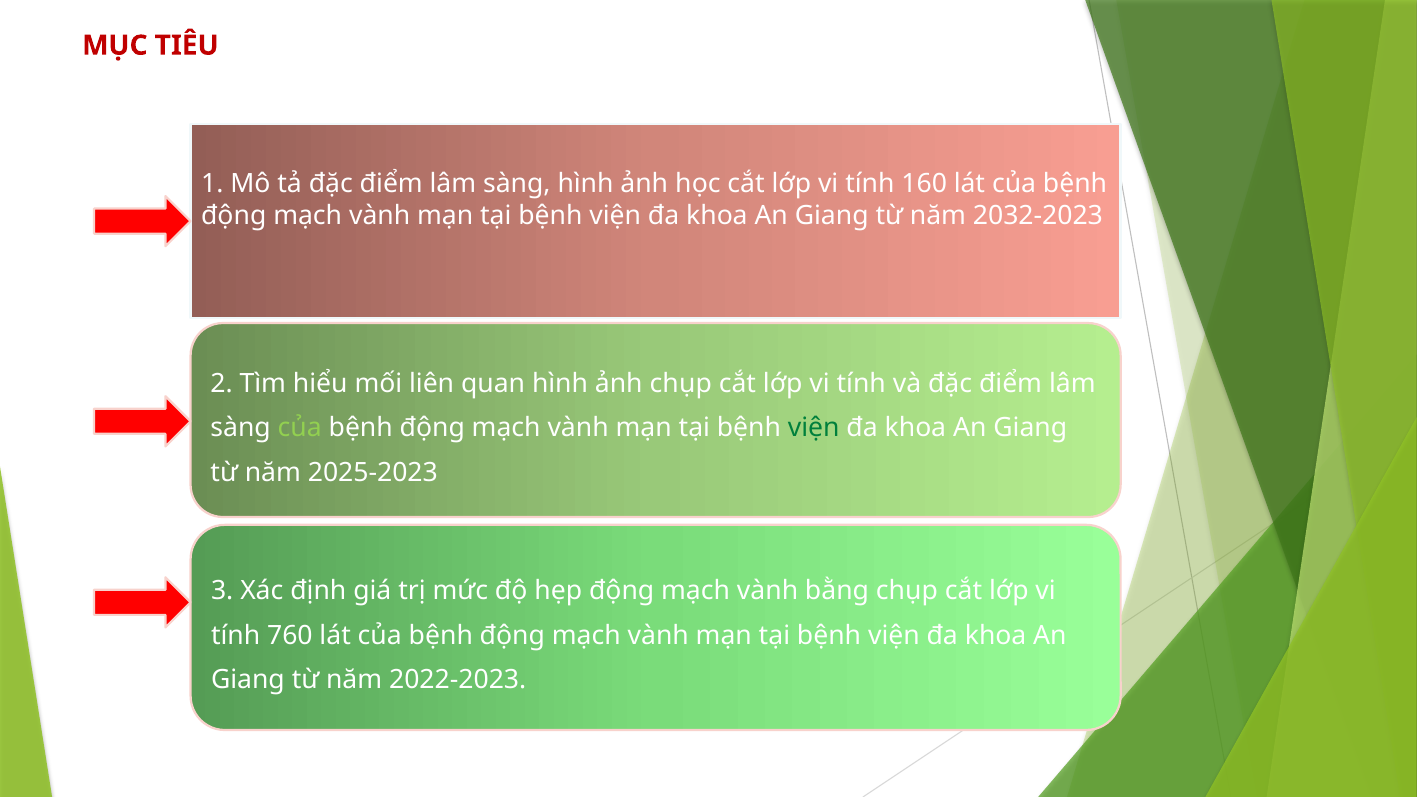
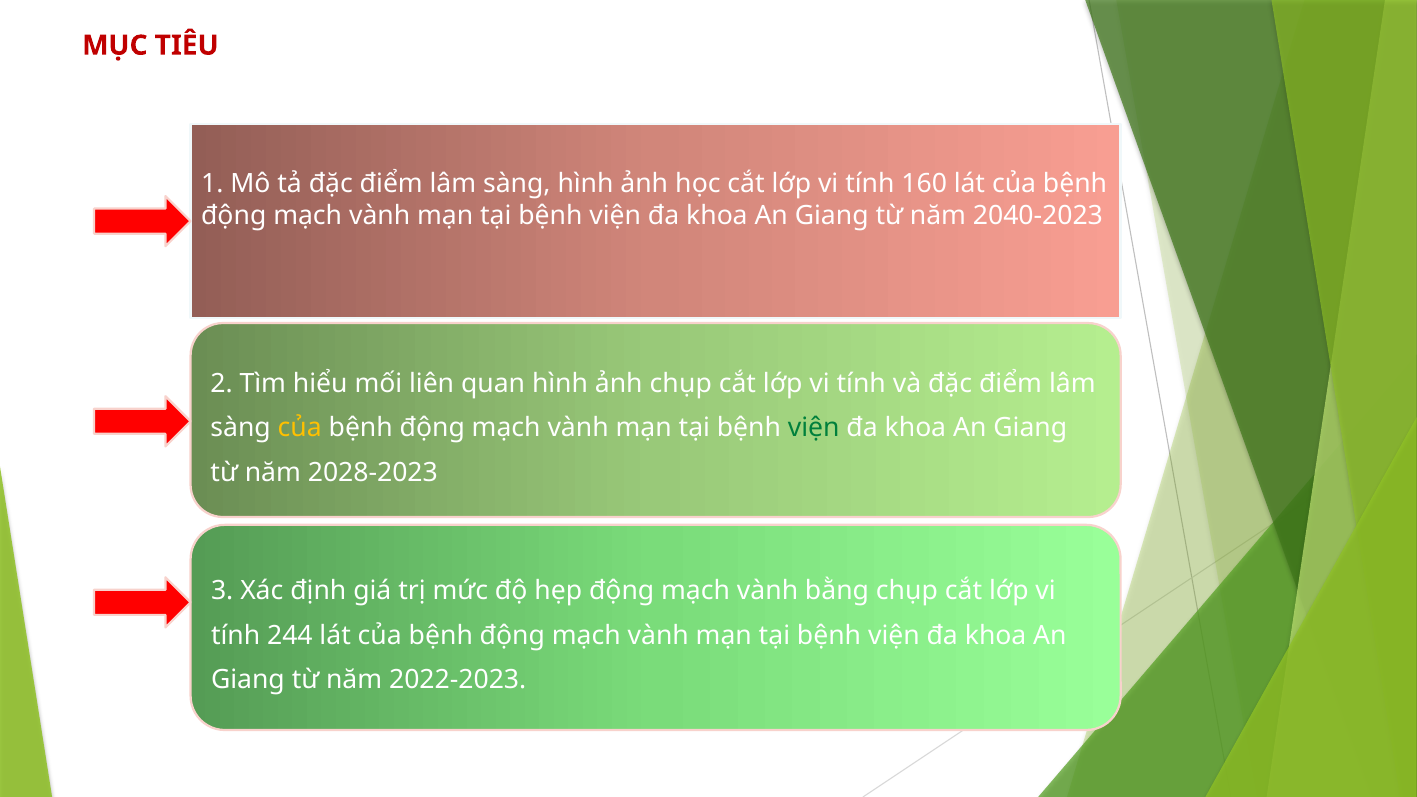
2032-2023: 2032-2023 -> 2040-2023
của at (300, 428) colour: light green -> yellow
2025-2023: 2025-2023 -> 2028-2023
760: 760 -> 244
